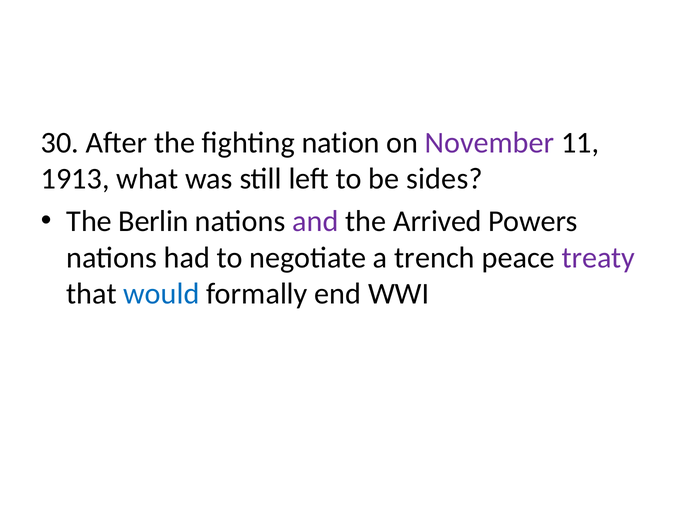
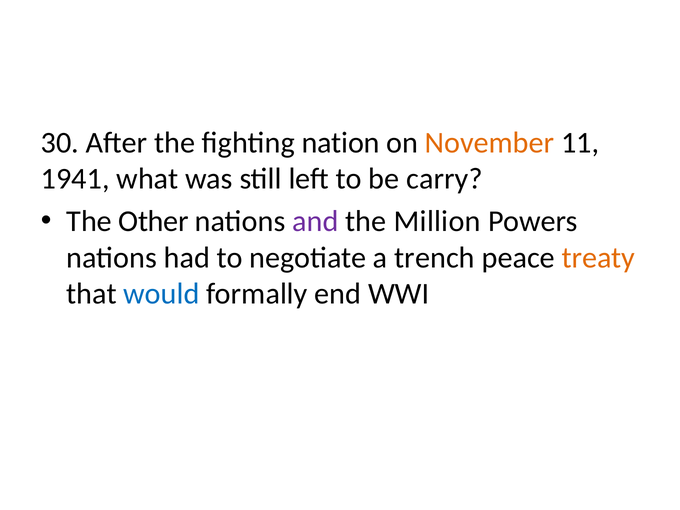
November colour: purple -> orange
1913: 1913 -> 1941
sides: sides -> carry
Berlin: Berlin -> Other
Arrived: Arrived -> Million
treaty colour: purple -> orange
